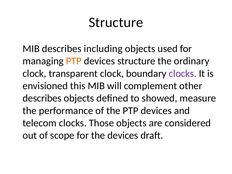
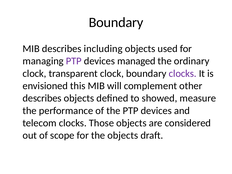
Structure at (116, 22): Structure -> Boundary
PTP at (74, 61) colour: orange -> purple
devices structure: structure -> managed
the devices: devices -> objects
